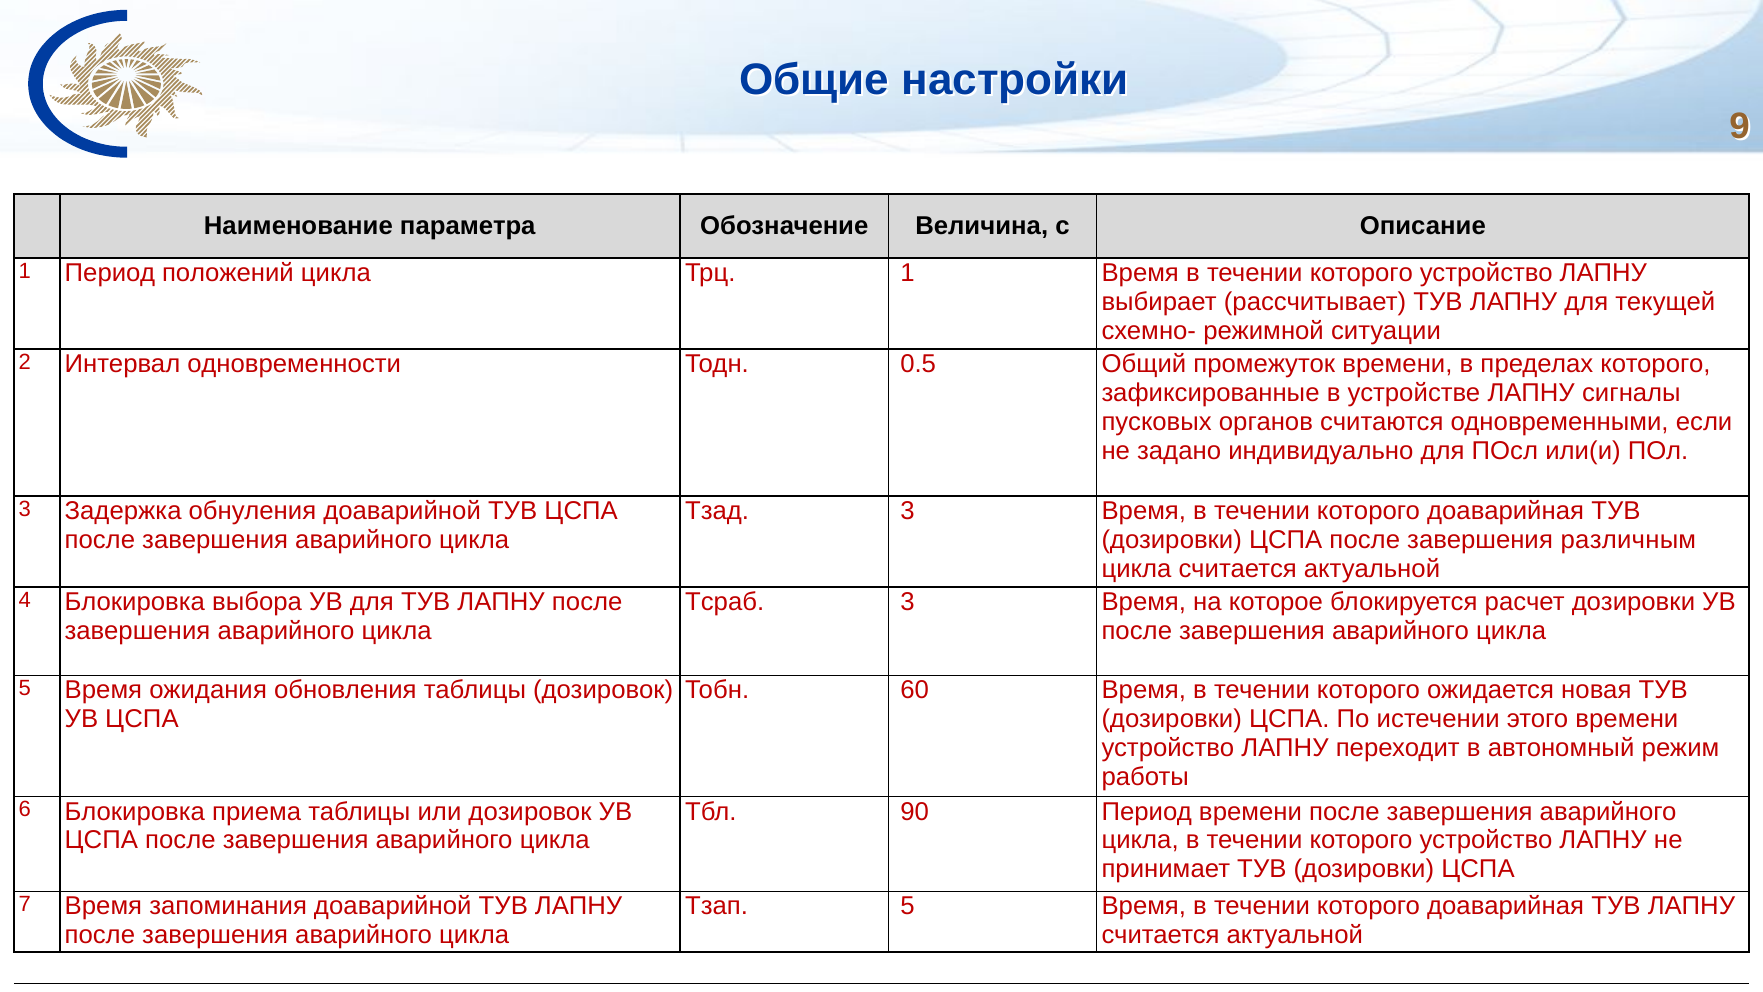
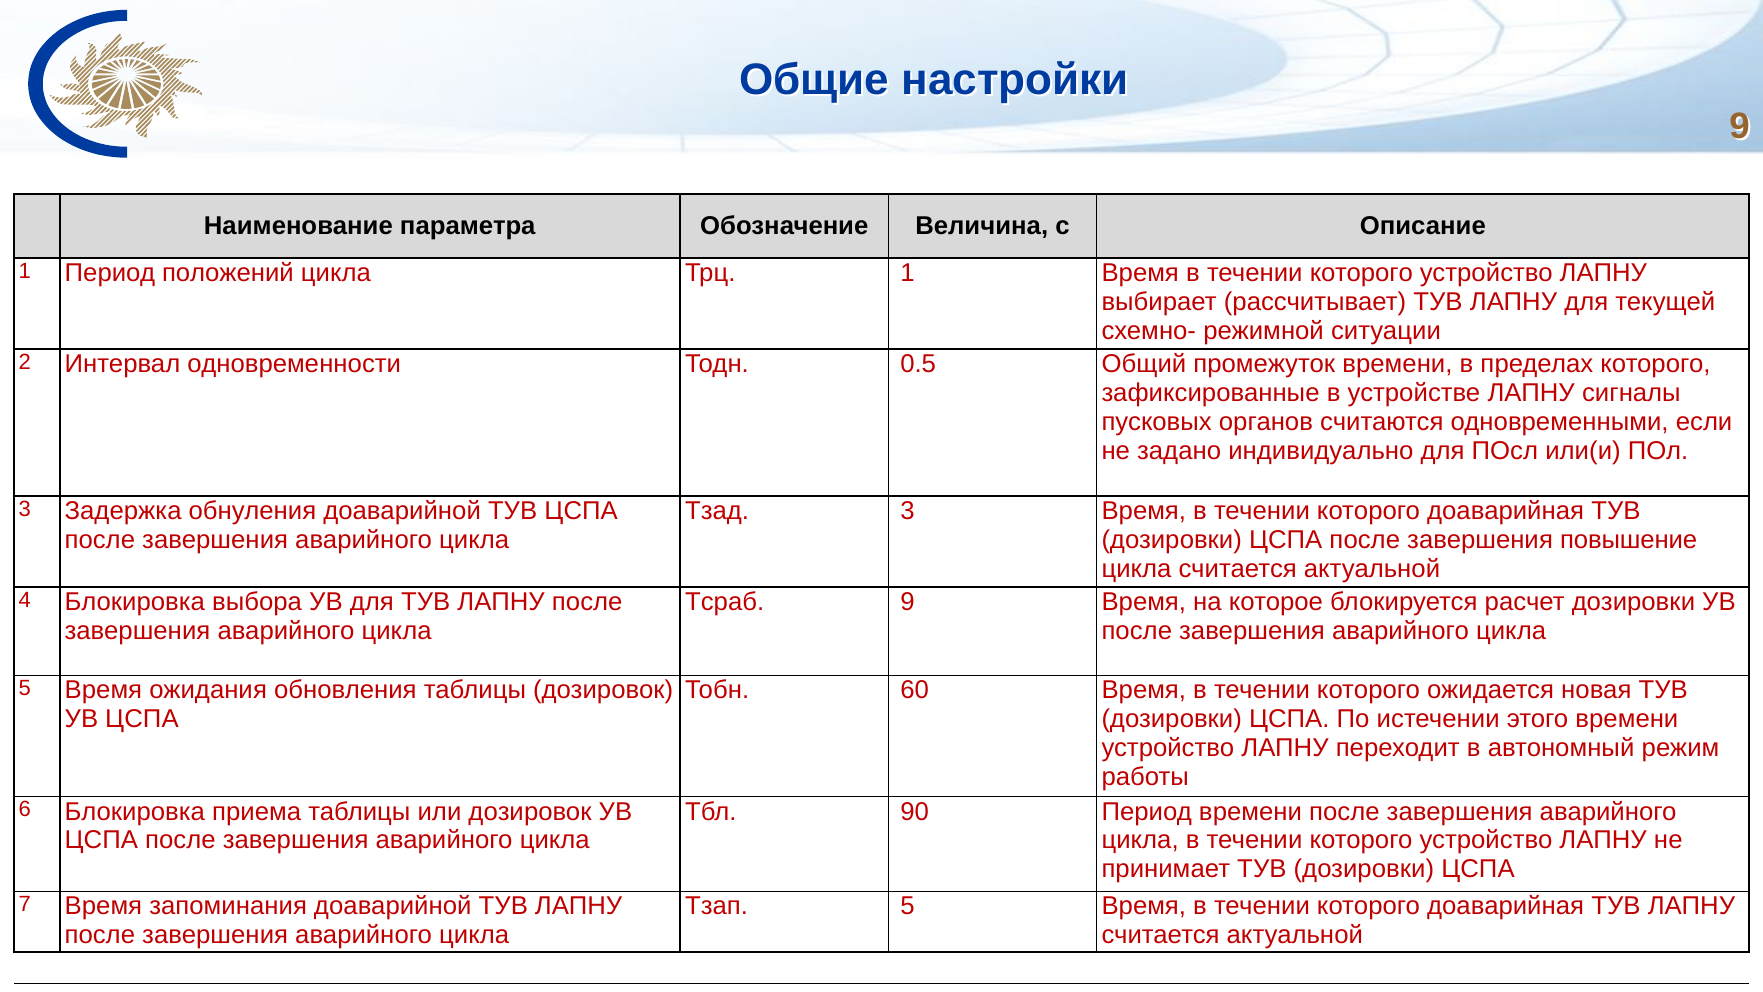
различным: различным -> повышение
Tсраб 3: 3 -> 9
